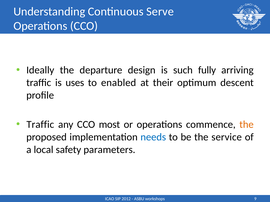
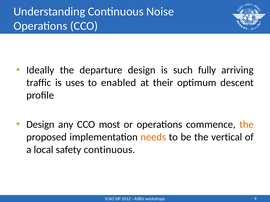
Serve: Serve -> Noise
Traffic at (40, 125): Traffic -> Design
needs colour: blue -> orange
service: service -> vertical
safety parameters: parameters -> continuous
